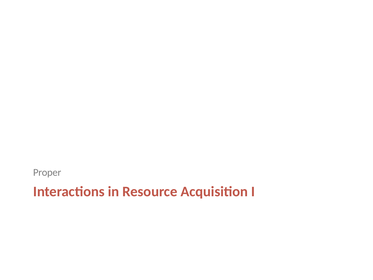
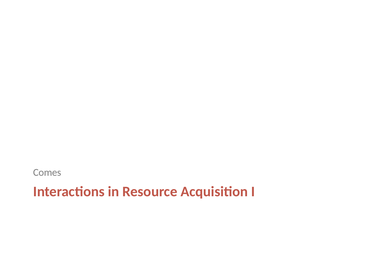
Proper: Proper -> Comes
